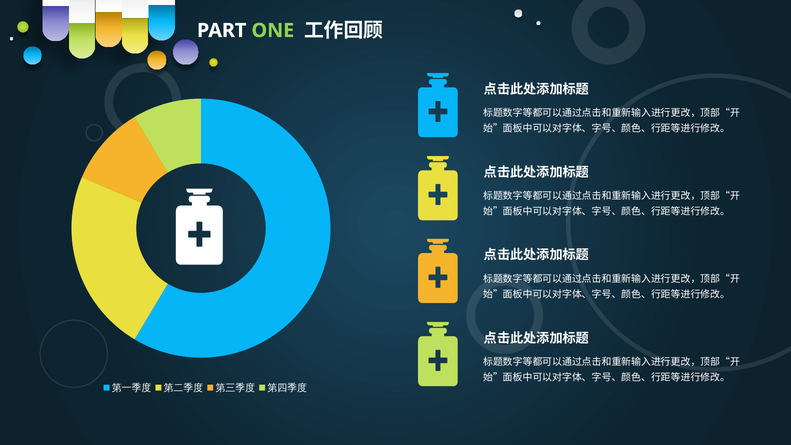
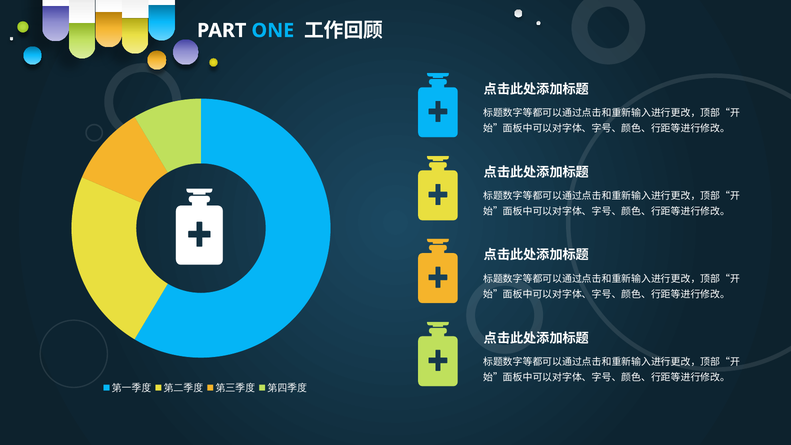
ONE colour: light green -> light blue
